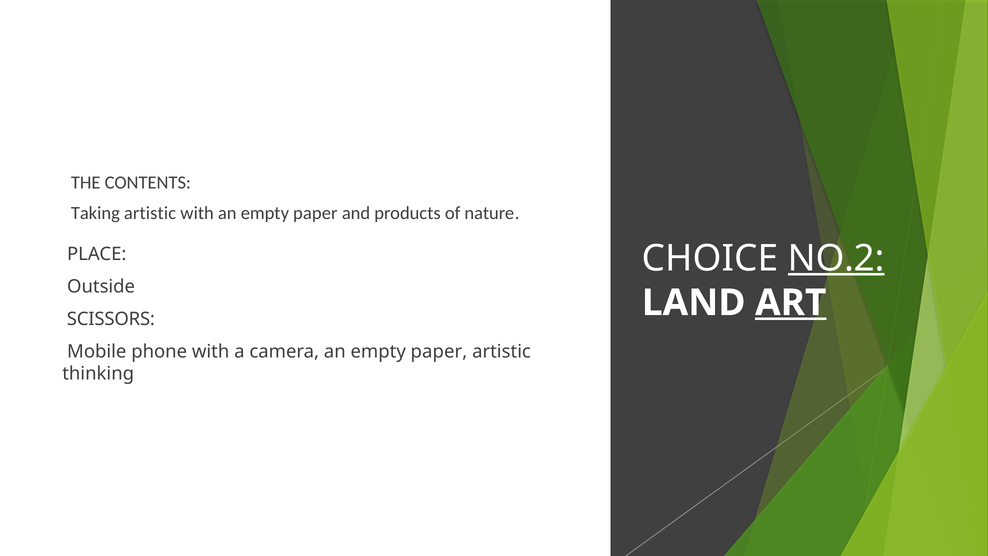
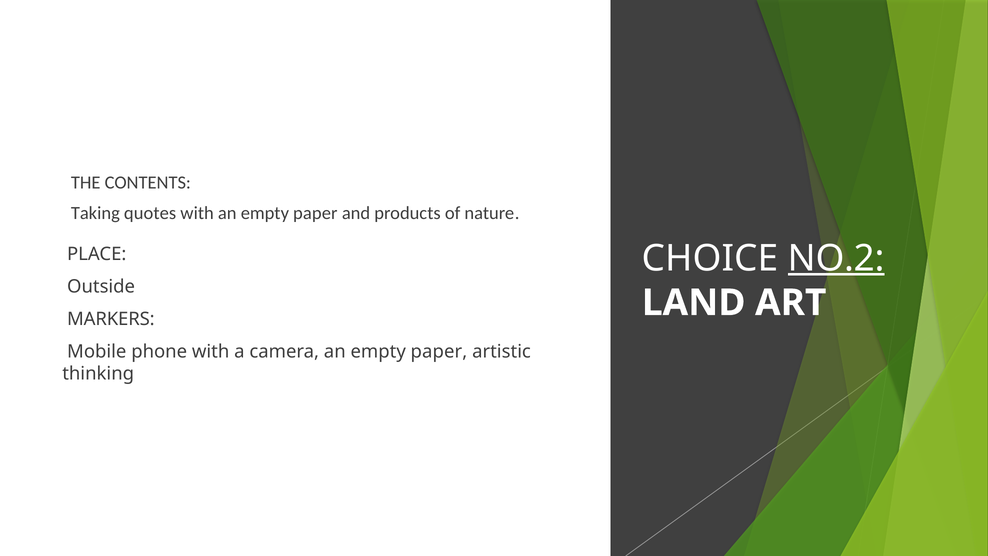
Taking artistic: artistic -> quotes
ART underline: present -> none
SCISSORS: SCISSORS -> MARKERS
